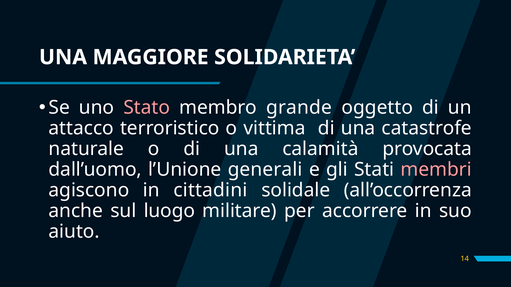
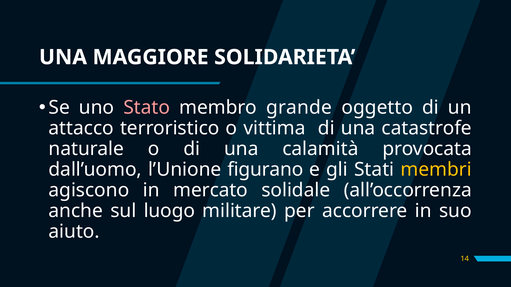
generali: generali -> figurano
membri colour: pink -> yellow
cittadini: cittadini -> mercato
